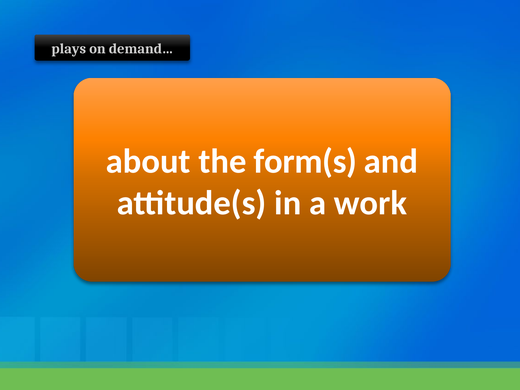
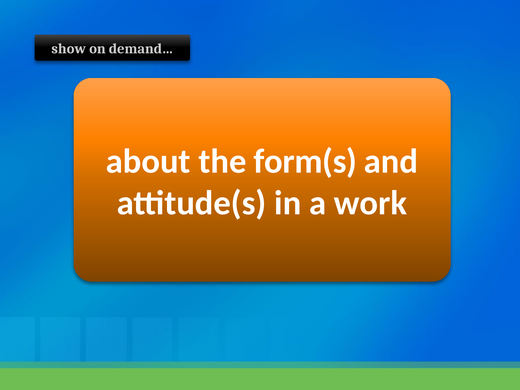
plays: plays -> show
